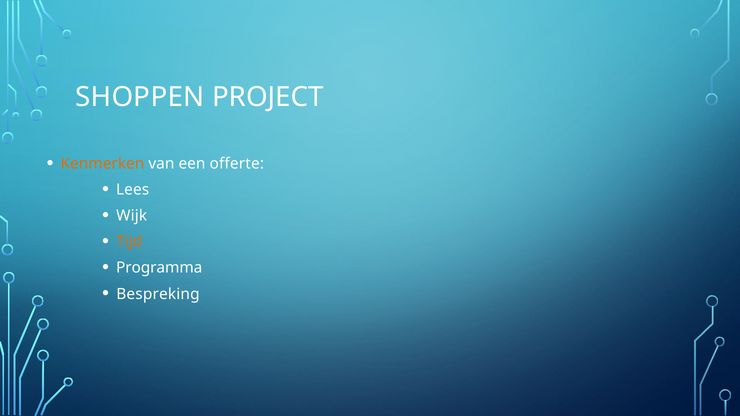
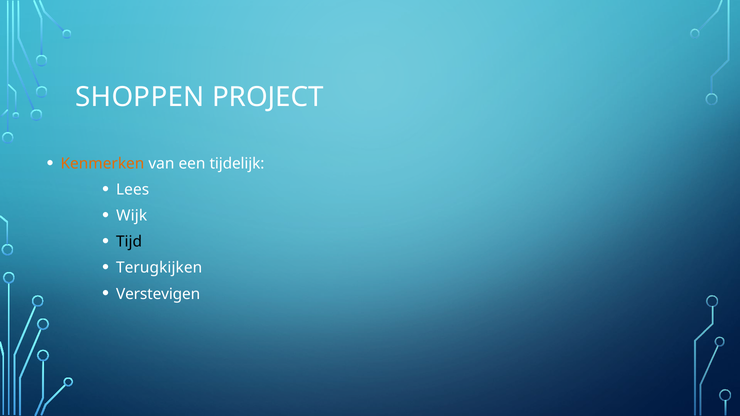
offerte: offerte -> tijdelijk
Tijd colour: orange -> black
Programma: Programma -> Terugkijken
Bespreking: Bespreking -> Verstevigen
